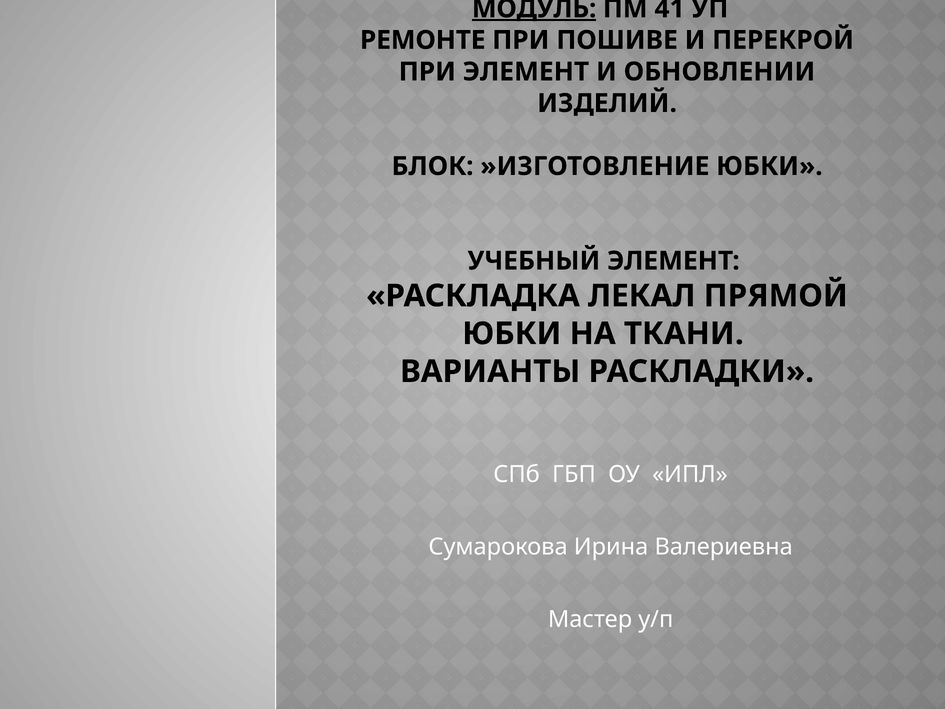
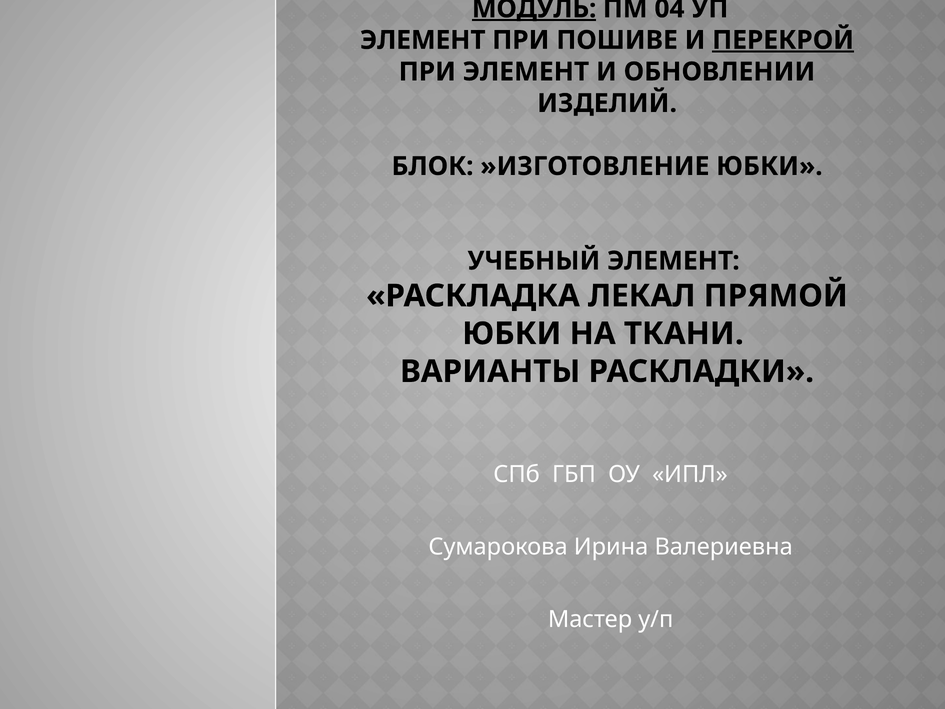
41: 41 -> 04
РЕМОНТЕ at (423, 40): РЕМОНТЕ -> ЭЛЕМЕНТ
ПЕРЕКРОЙ underline: none -> present
